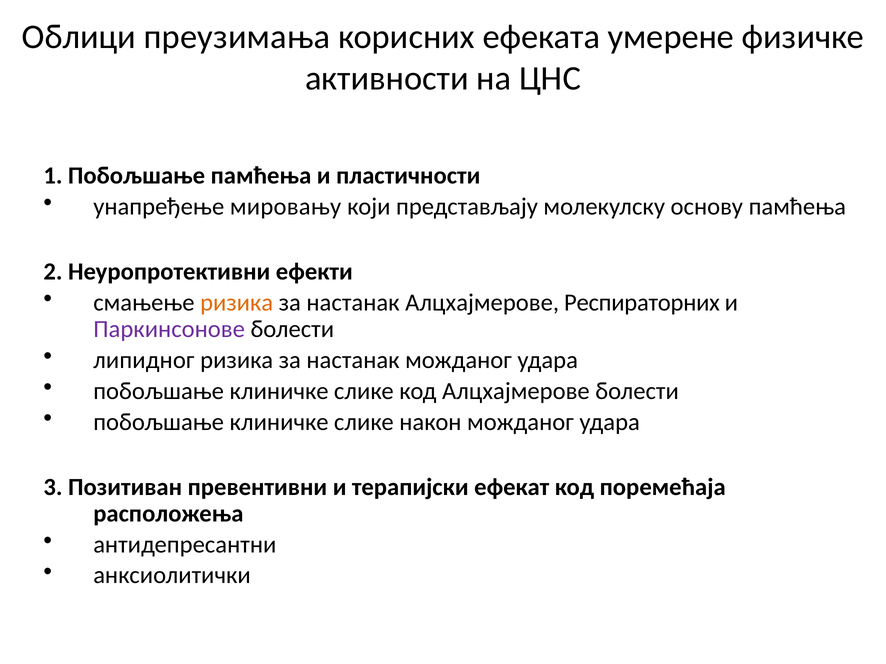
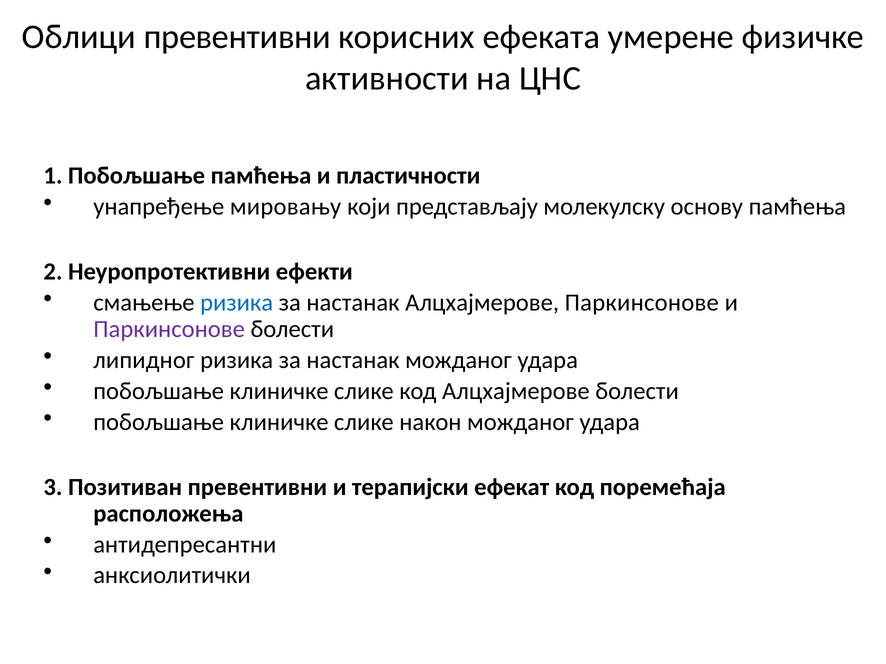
Облици преузимања: преузимања -> превентивни
ризика at (237, 303) colour: orange -> blue
Алцхајмерове Респираторних: Респираторних -> Паркинсонове
